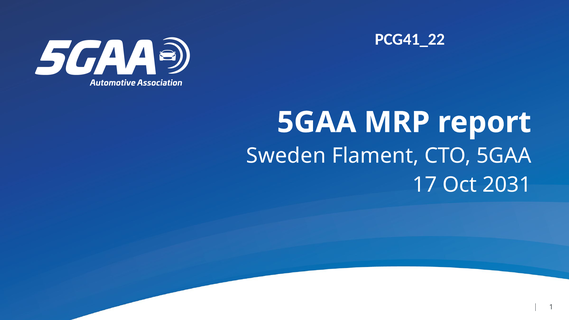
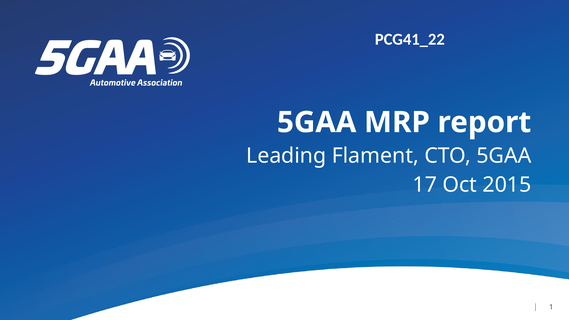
Sweden: Sweden -> Leading
2031: 2031 -> 2015
